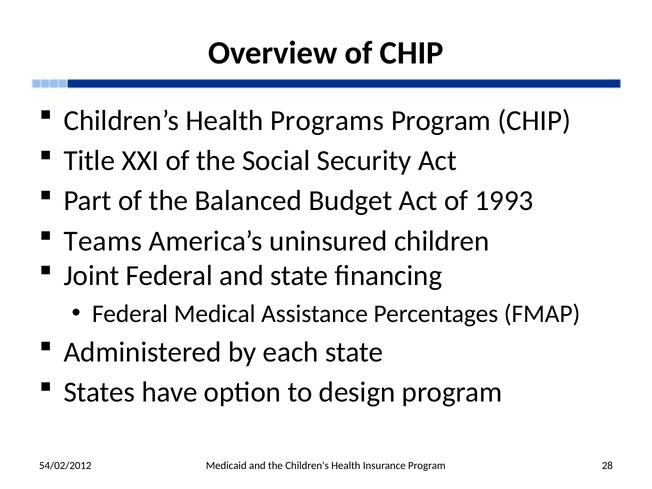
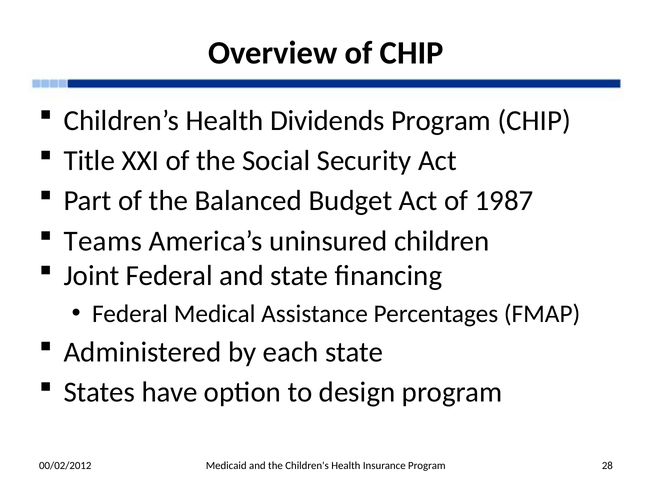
Programs: Programs -> Dividends
1993: 1993 -> 1987
54/02/2012: 54/02/2012 -> 00/02/2012
